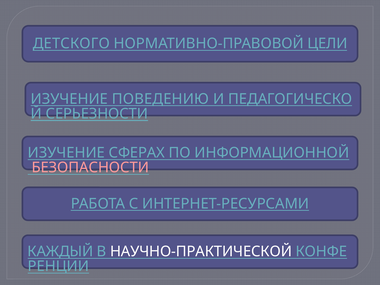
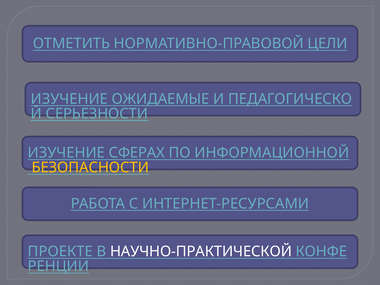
ДЕТСКОГО: ДЕТСКОГО -> ОТМЕТИТЬ
ПОВЕДЕНИЮ: ПОВЕДЕНИЮ -> ОЖИДАЕМЫЕ
БЕЗОПАСНОСТИ colour: pink -> yellow
КАЖДЫЙ: КАЖДЫЙ -> ПРОЕКТЕ
